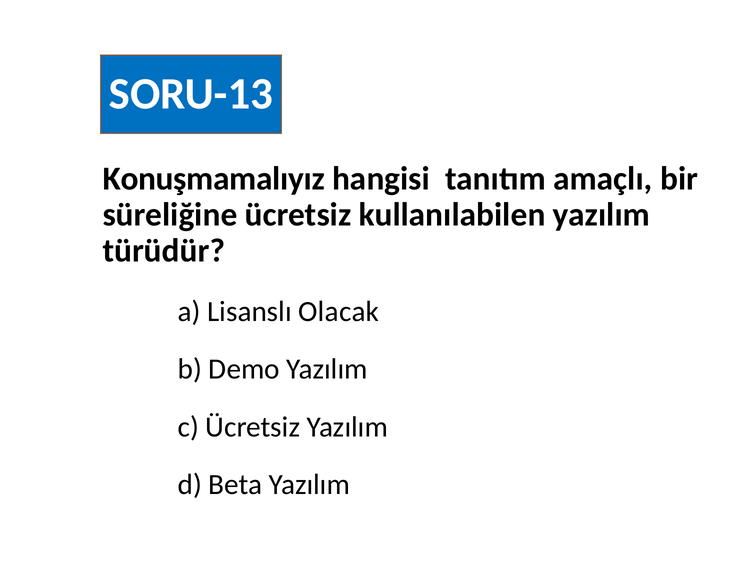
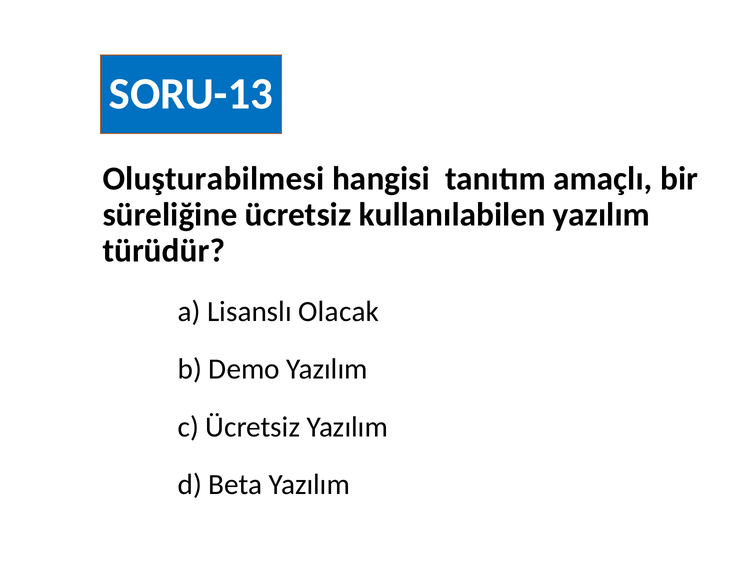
Konuşmamalıyız: Konuşmamalıyız -> Oluşturabilmesi
